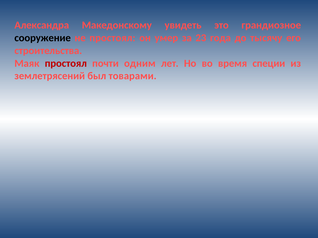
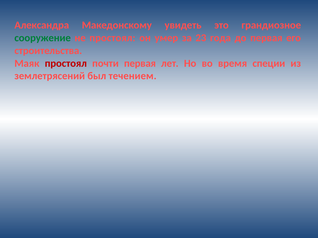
сооружение colour: black -> green
до тысячу: тысячу -> первая
почти одним: одним -> первая
товарами: товарами -> течением
